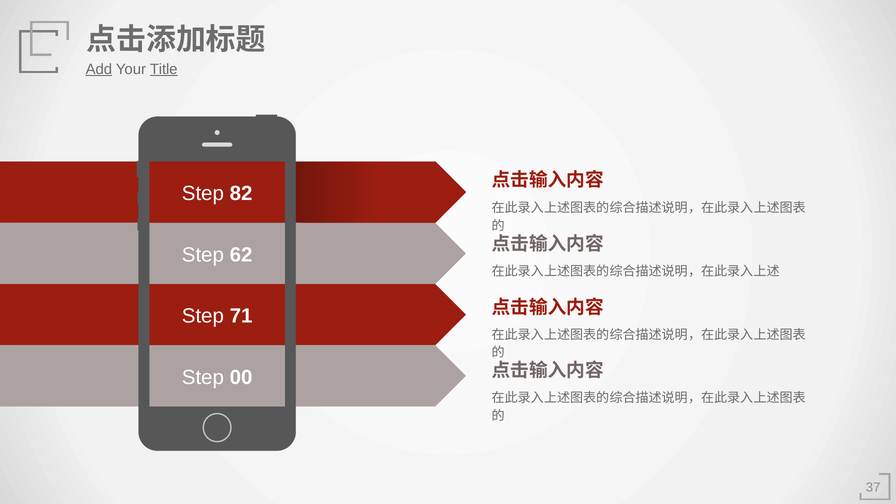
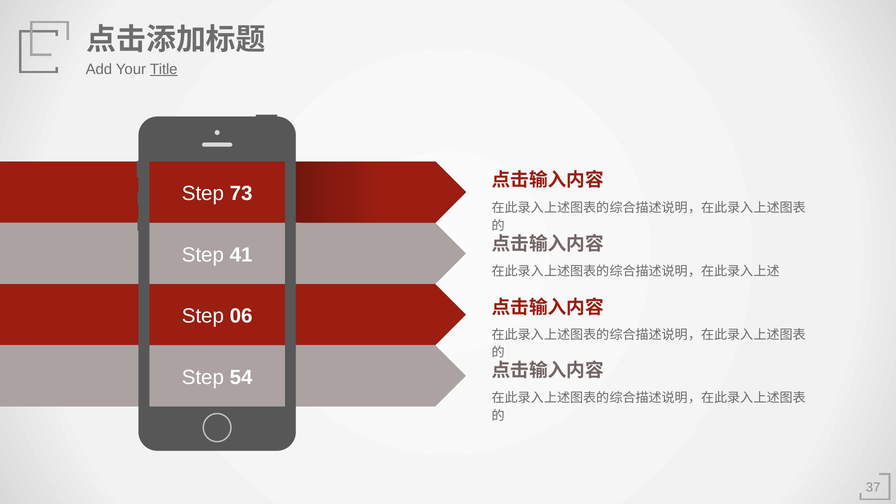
Add underline: present -> none
82: 82 -> 73
62: 62 -> 41
71: 71 -> 06
00: 00 -> 54
